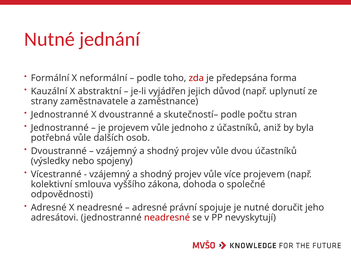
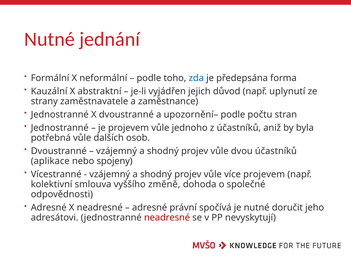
zda colour: red -> blue
skutečností–: skutečností– -> upozornění–
výsledky: výsledky -> aplikace
zákona: zákona -> změně
spojuje: spojuje -> spočívá
